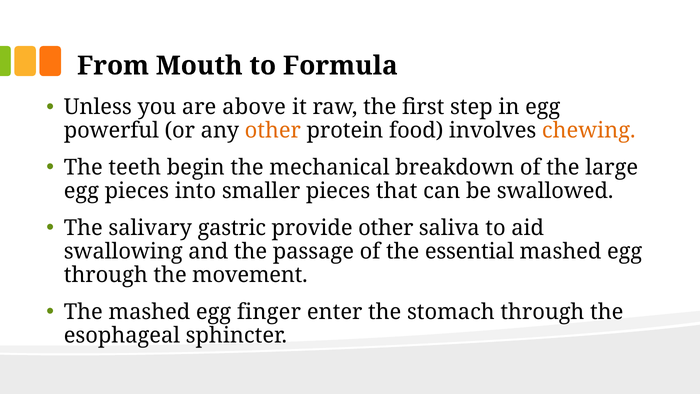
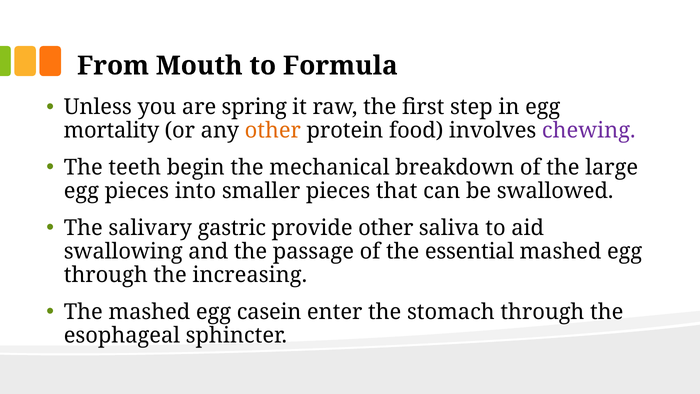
above: above -> spring
powerful: powerful -> mortality
chewing colour: orange -> purple
movement: movement -> increasing
finger: finger -> casein
